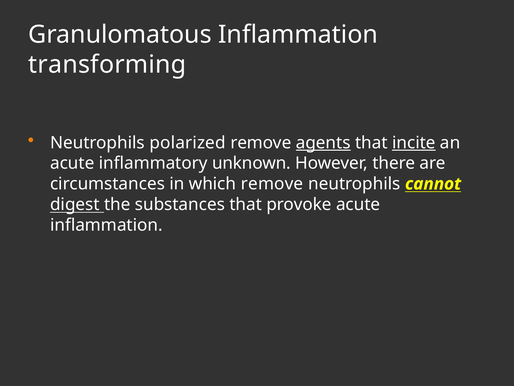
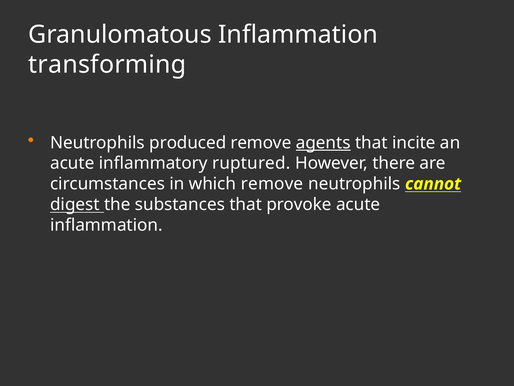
polarized: polarized -> produced
incite underline: present -> none
unknown: unknown -> ruptured
